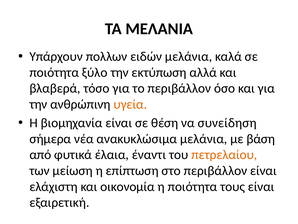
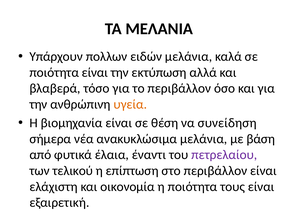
ποιότητα ξύλο: ξύλο -> είναι
πετρελαίου colour: orange -> purple
μείωση: μείωση -> τελικού
